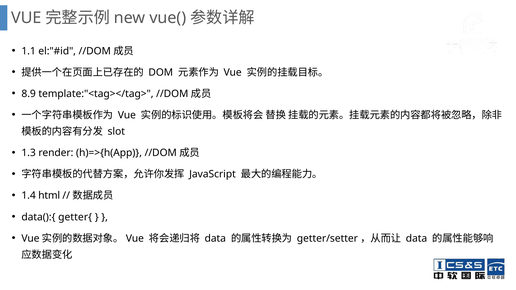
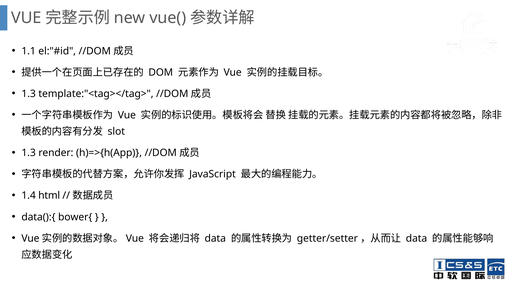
8.9 at (29, 94): 8.9 -> 1.3
getter{: getter{ -> bower{
